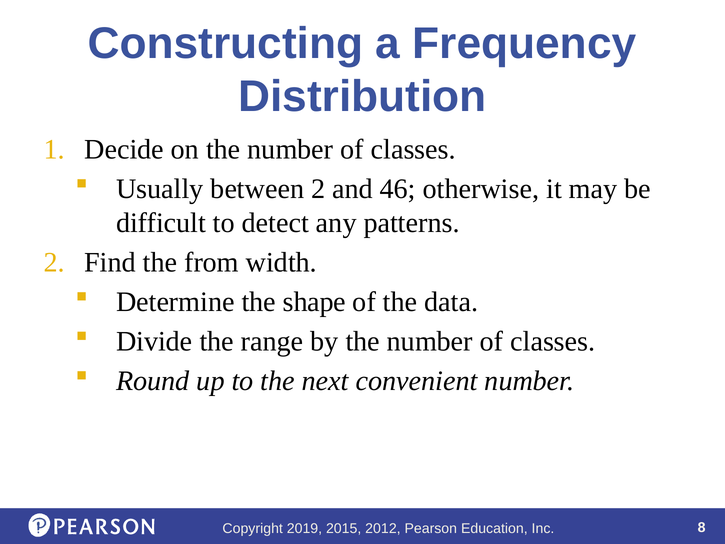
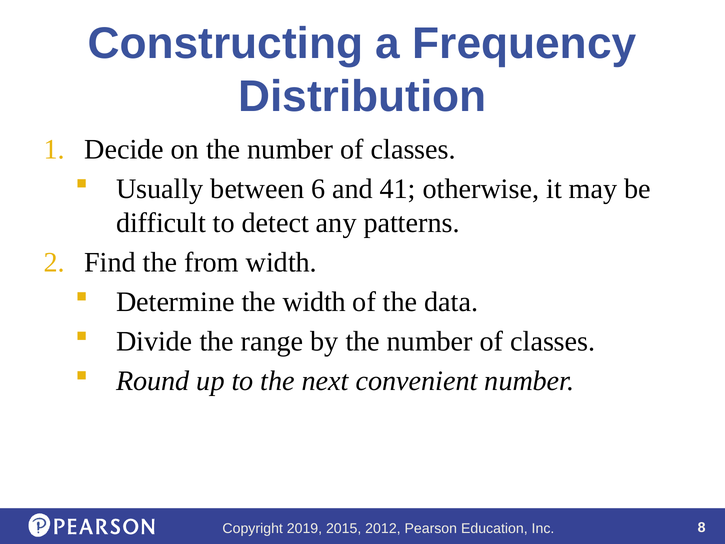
between 2: 2 -> 6
46: 46 -> 41
the shape: shape -> width
